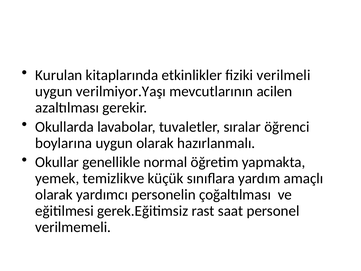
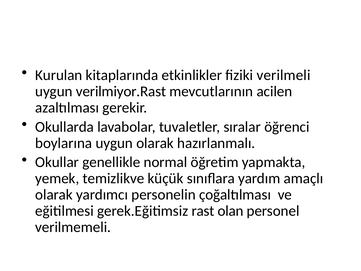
verilmiyor.Yaşı: verilmiyor.Yaşı -> verilmiyor.Rast
saat: saat -> olan
